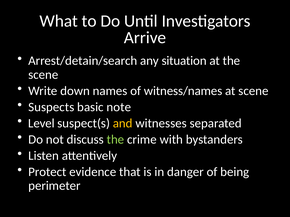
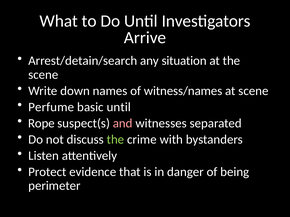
Suspects: Suspects -> Perfume
basic note: note -> until
Level: Level -> Rope
and colour: yellow -> pink
